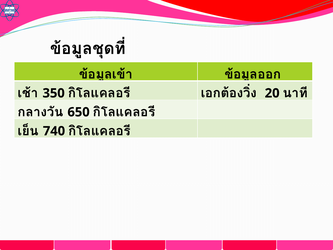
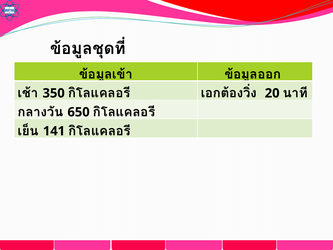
740: 740 -> 141
